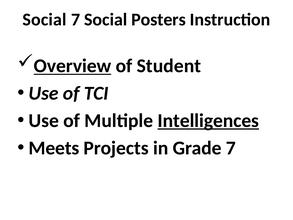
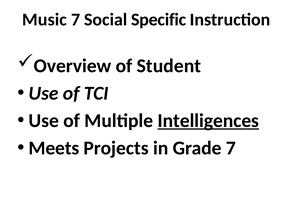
Social at (44, 20): Social -> Music
Posters: Posters -> Specific
Overview underline: present -> none
